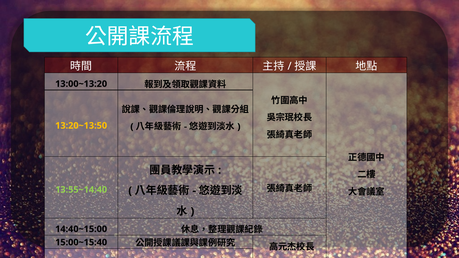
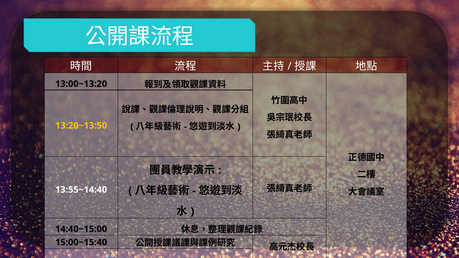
13:55~14:40 colour: light green -> white
